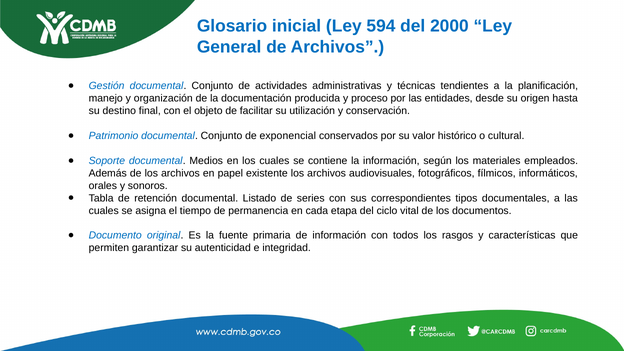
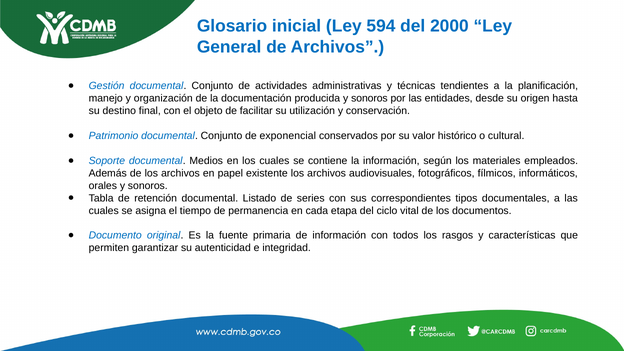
producida y proceso: proceso -> sonoros
